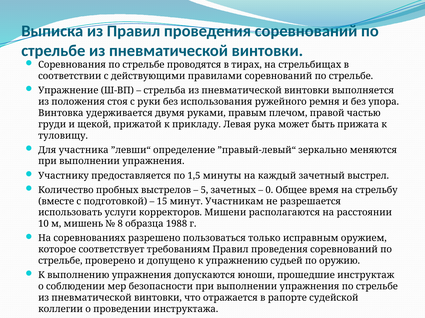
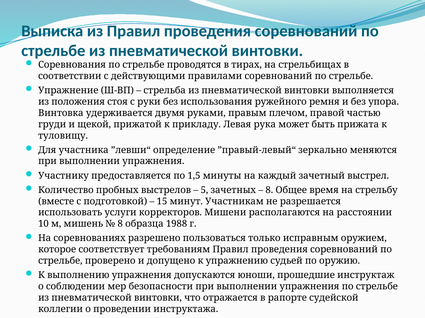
0 at (269, 190): 0 -> 8
